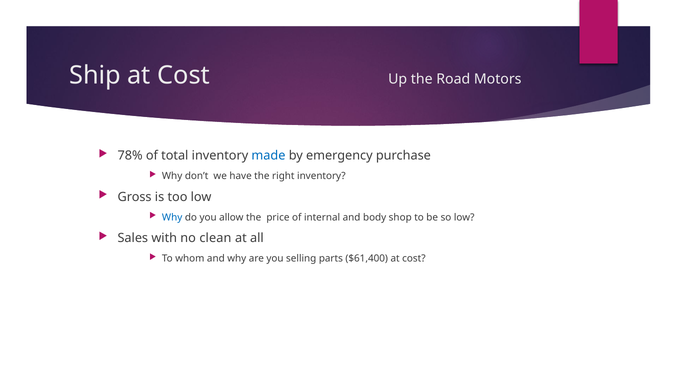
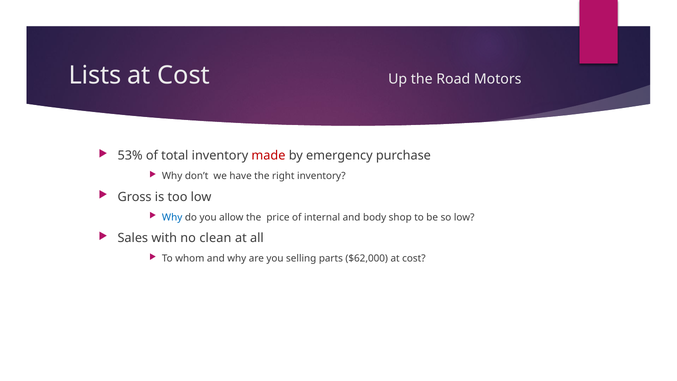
Ship: Ship -> Lists
78%: 78% -> 53%
made colour: blue -> red
$61,400: $61,400 -> $62,000
